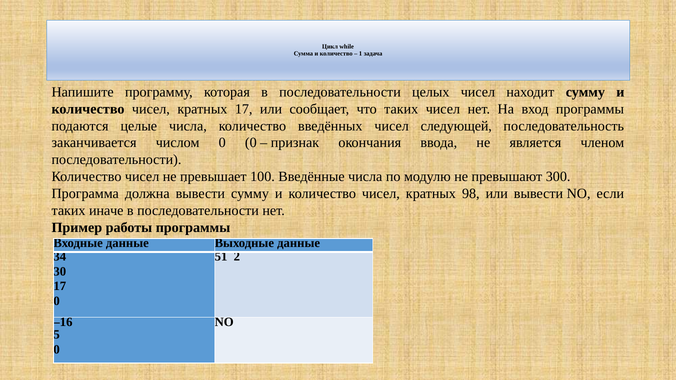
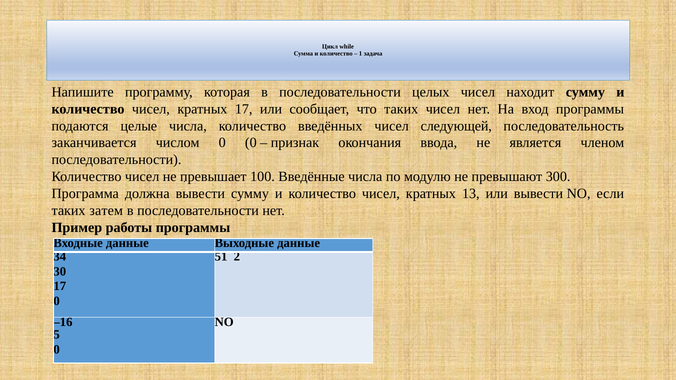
98: 98 -> 13
иначе: иначе -> затем
